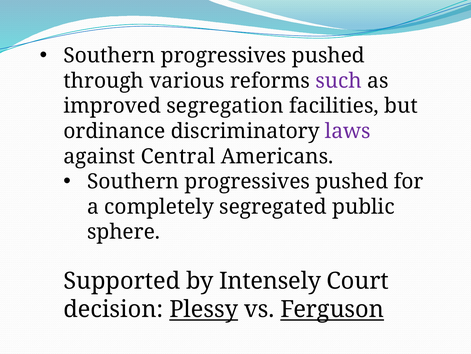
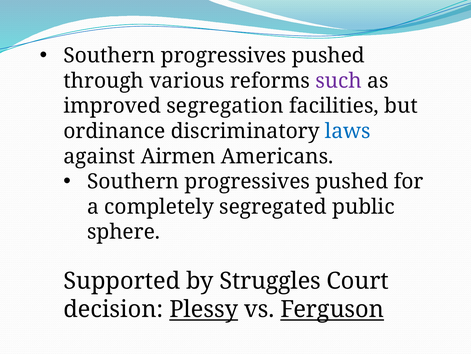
laws colour: purple -> blue
Central: Central -> Airmen
Intensely: Intensely -> Struggles
